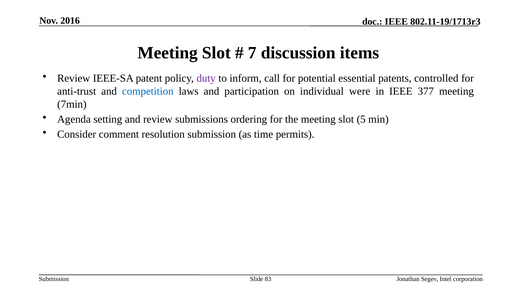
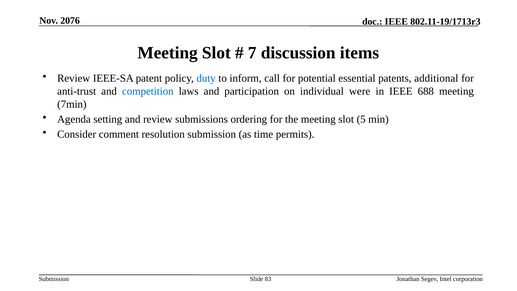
2016: 2016 -> 2076
duty colour: purple -> blue
controlled: controlled -> additional
377: 377 -> 688
